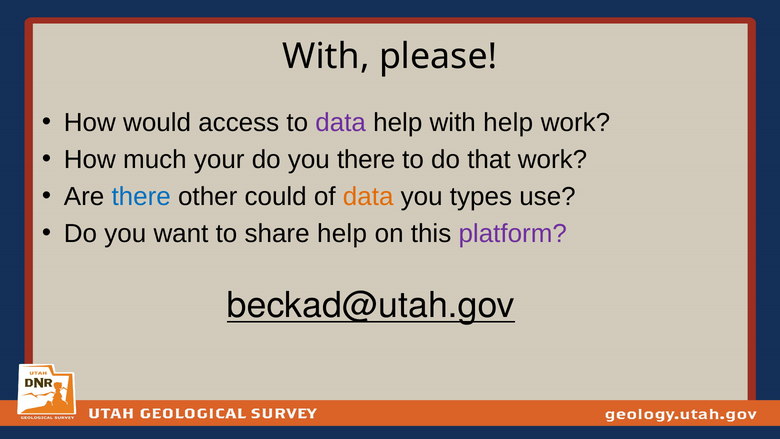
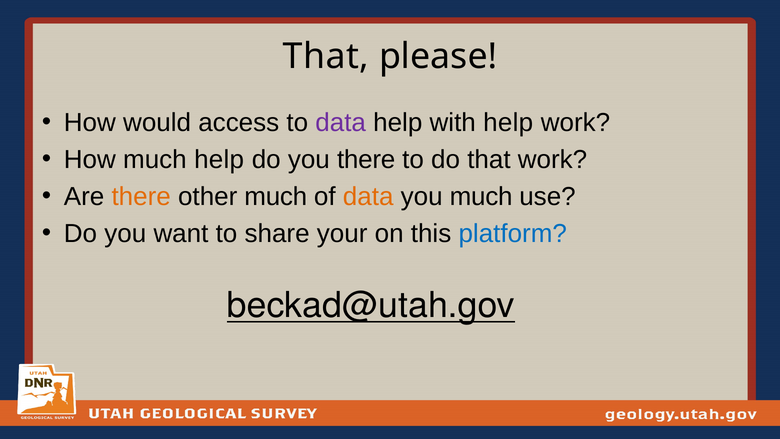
With at (326, 57): With -> That
much your: your -> help
there at (141, 196) colour: blue -> orange
other could: could -> much
you types: types -> much
share help: help -> your
platform colour: purple -> blue
